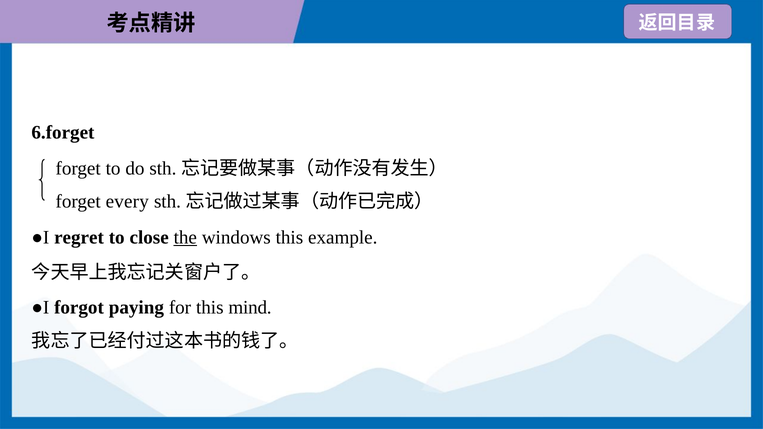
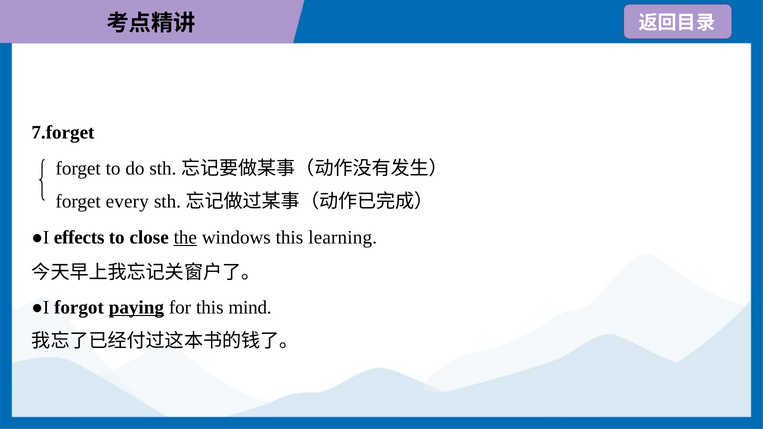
6.forget: 6.forget -> 7.forget
regret: regret -> effects
example: example -> learning
paying underline: none -> present
